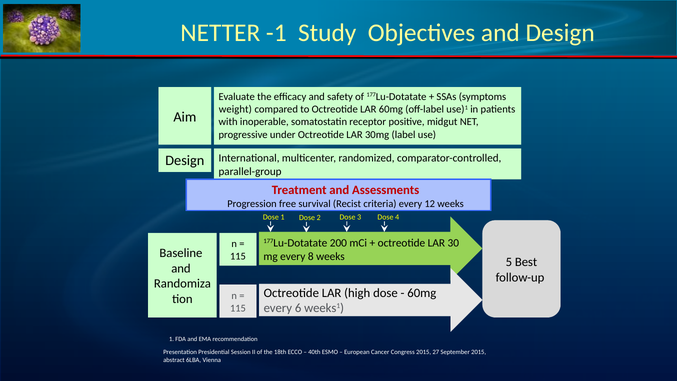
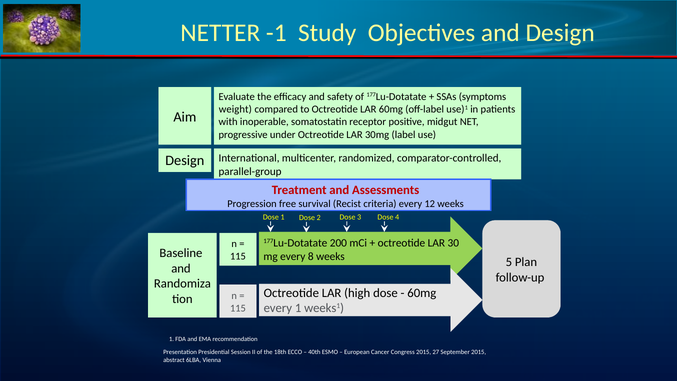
Best: Best -> Plan
every 6: 6 -> 1
